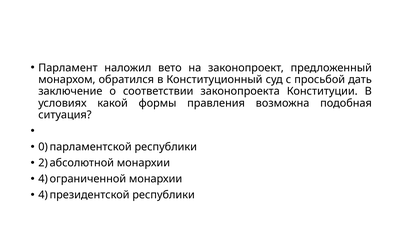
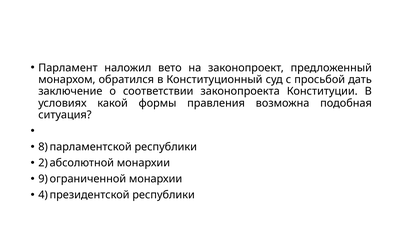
0: 0 -> 8
4 at (43, 179): 4 -> 9
